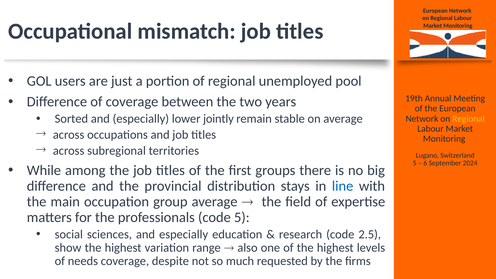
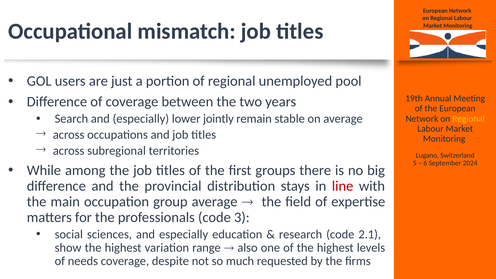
Sorted: Sorted -> Search
line colour: blue -> red
code 5: 5 -> 3
2.5: 2.5 -> 2.1
